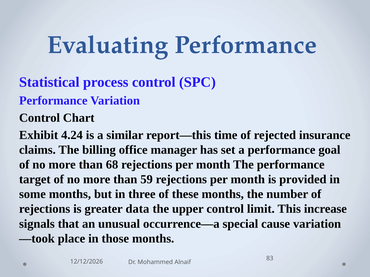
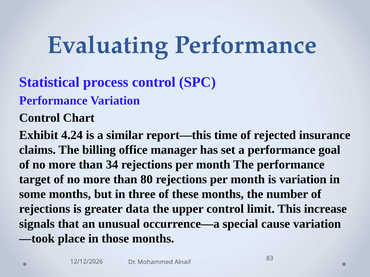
68: 68 -> 34
59: 59 -> 80
is provided: provided -> variation
